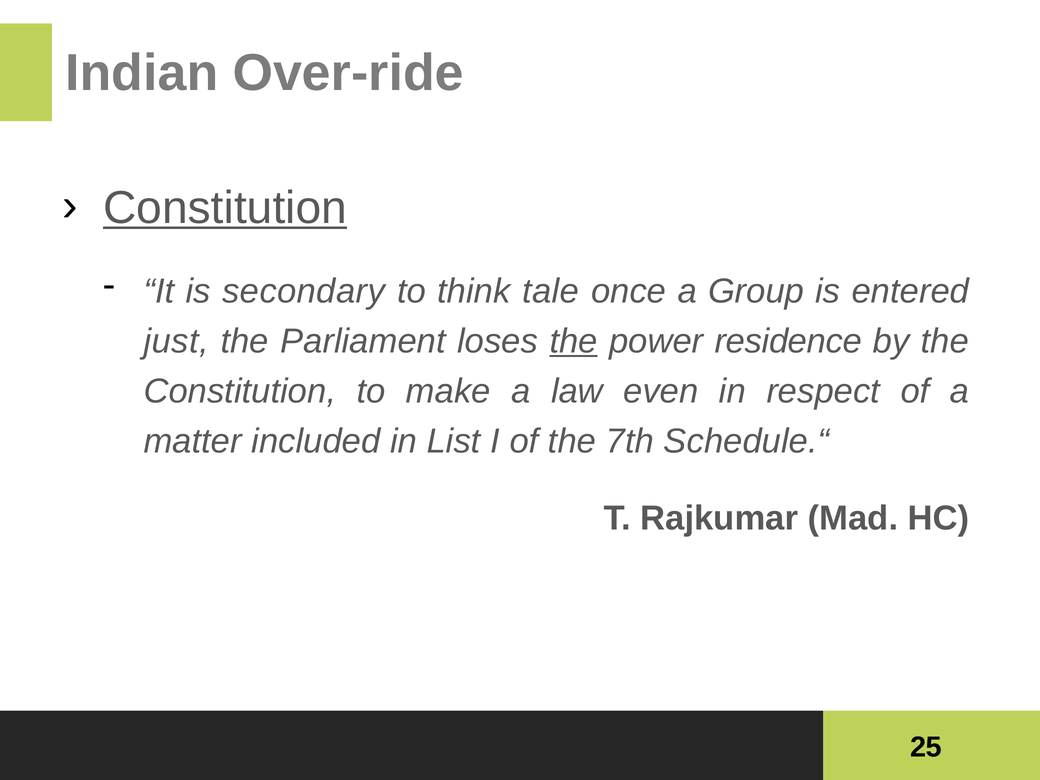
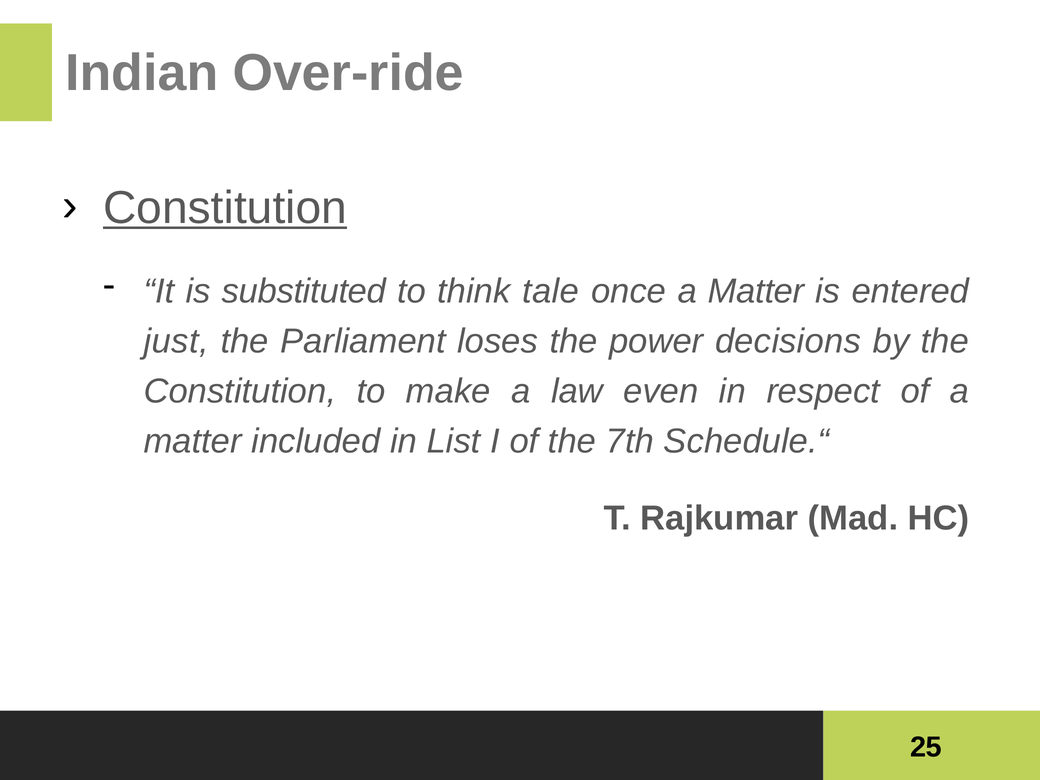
secondary: secondary -> substituted
once a Group: Group -> Matter
the at (574, 341) underline: present -> none
residence: residence -> decisions
